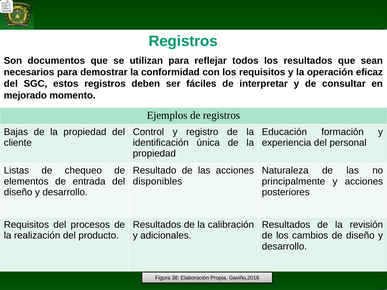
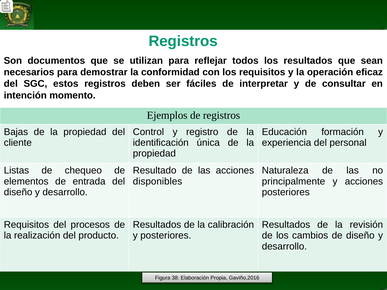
mejorado: mejorado -> intención
y adicionales: adicionales -> posteriores
